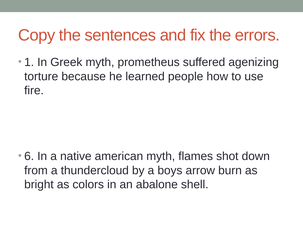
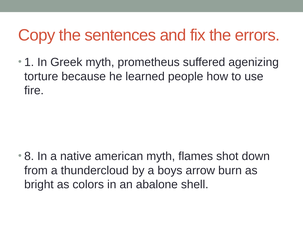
6: 6 -> 8
